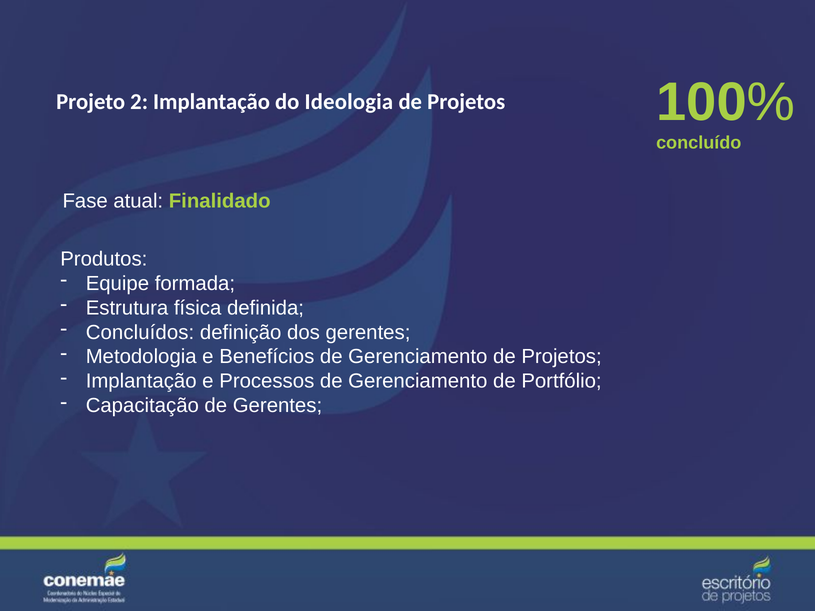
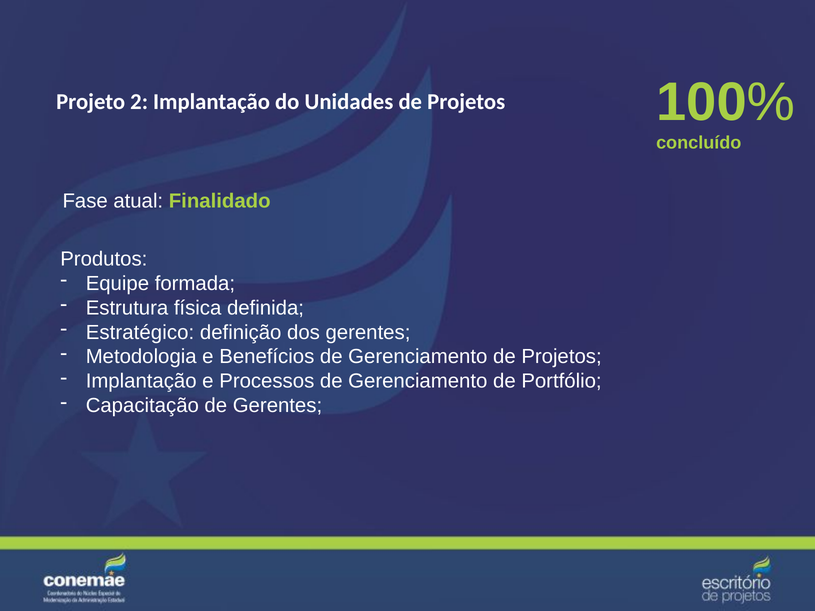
Ideologia: Ideologia -> Unidades
Concluídos: Concluídos -> Estratégico
